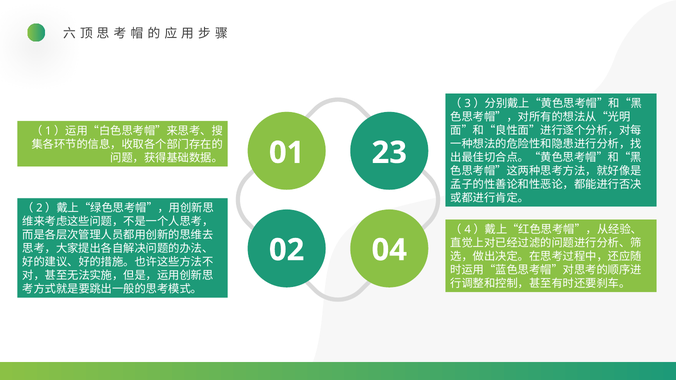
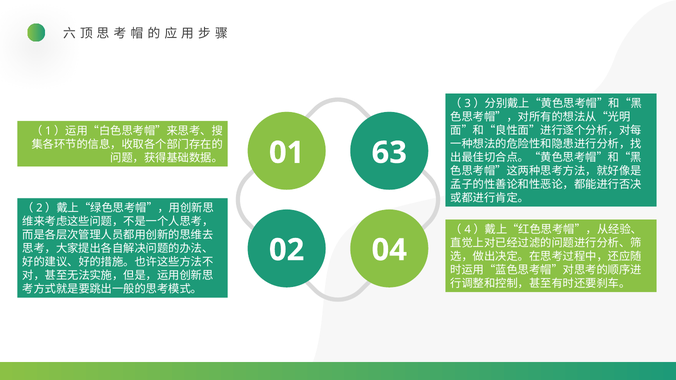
23: 23 -> 63
